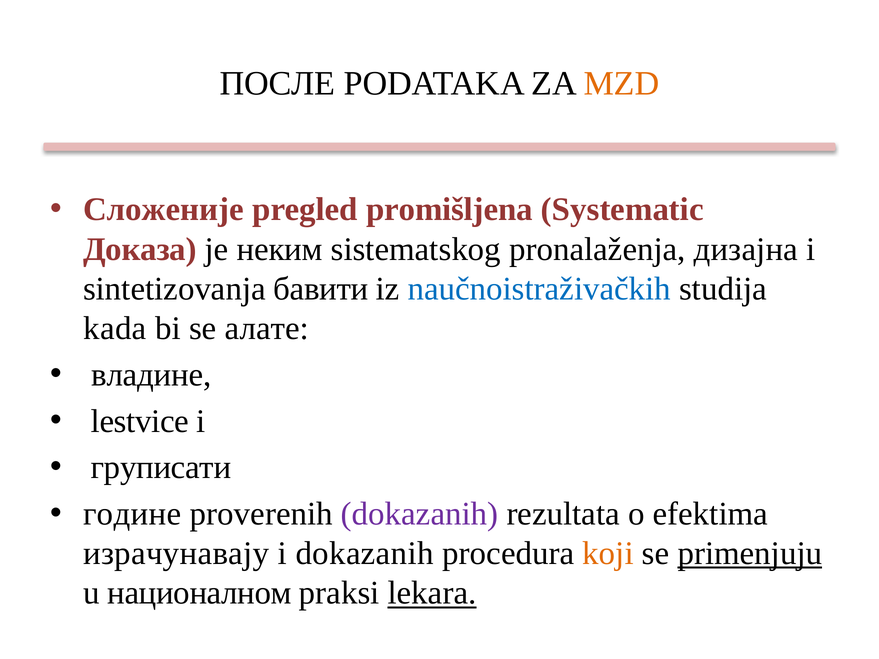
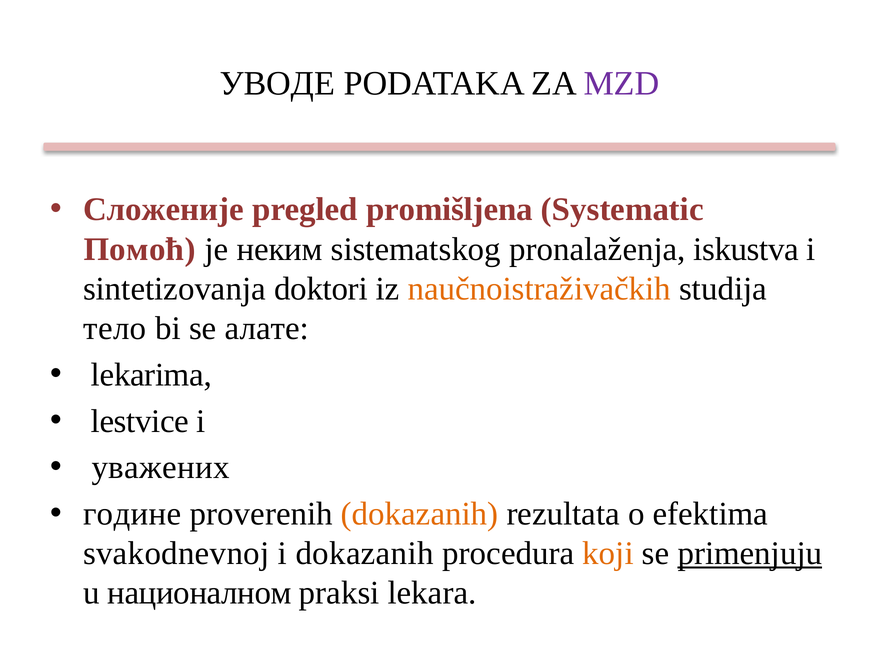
ПОСЛЕ: ПОСЛЕ -> УВОДЕ
MZD colour: orange -> purple
Доказа: Доказа -> Помоћ
дизајна: дизајна -> iskustva
бавити: бавити -> doktori
naučnoistraživačkih colour: blue -> orange
kada: kada -> тело
владине: владине -> lekarima
груписати: груписати -> уважених
dokazanih at (420, 514) colour: purple -> orange
израчунавају: израчунавају -> svakodnevnoj
lekara underline: present -> none
